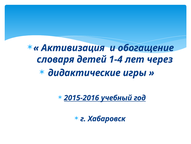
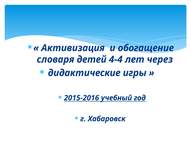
1-4: 1-4 -> 4-4
